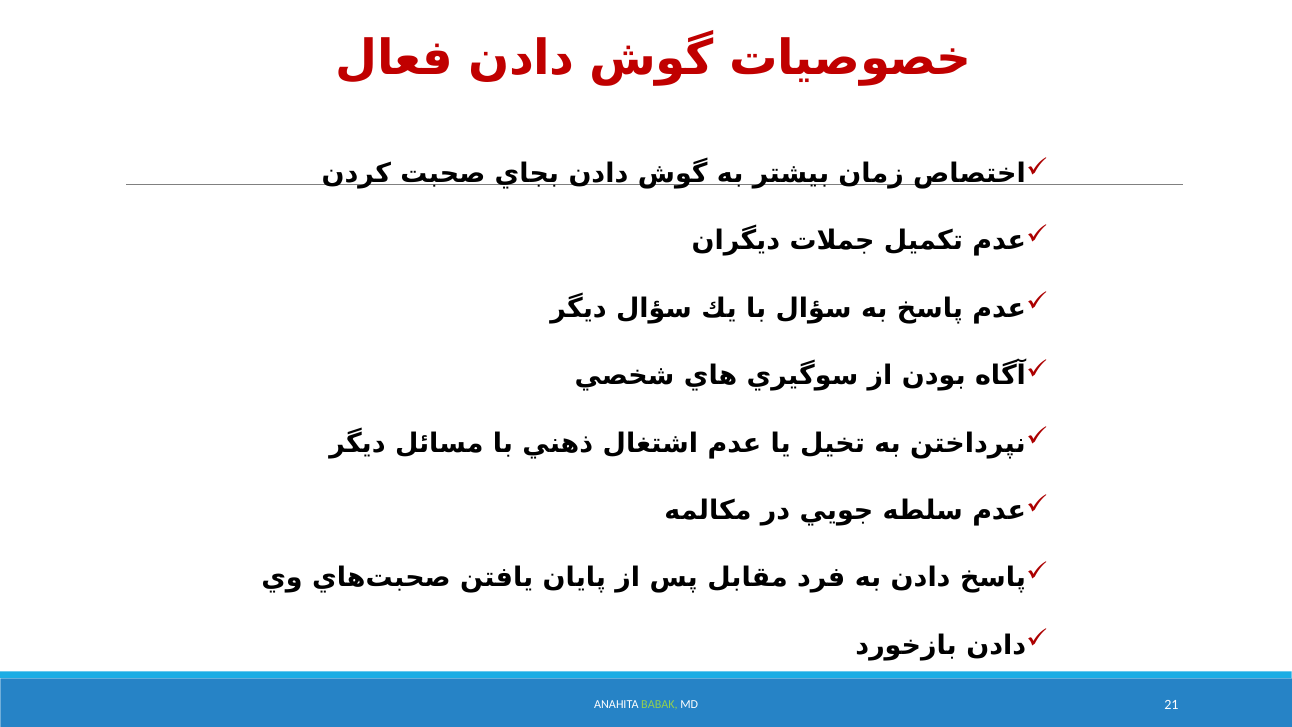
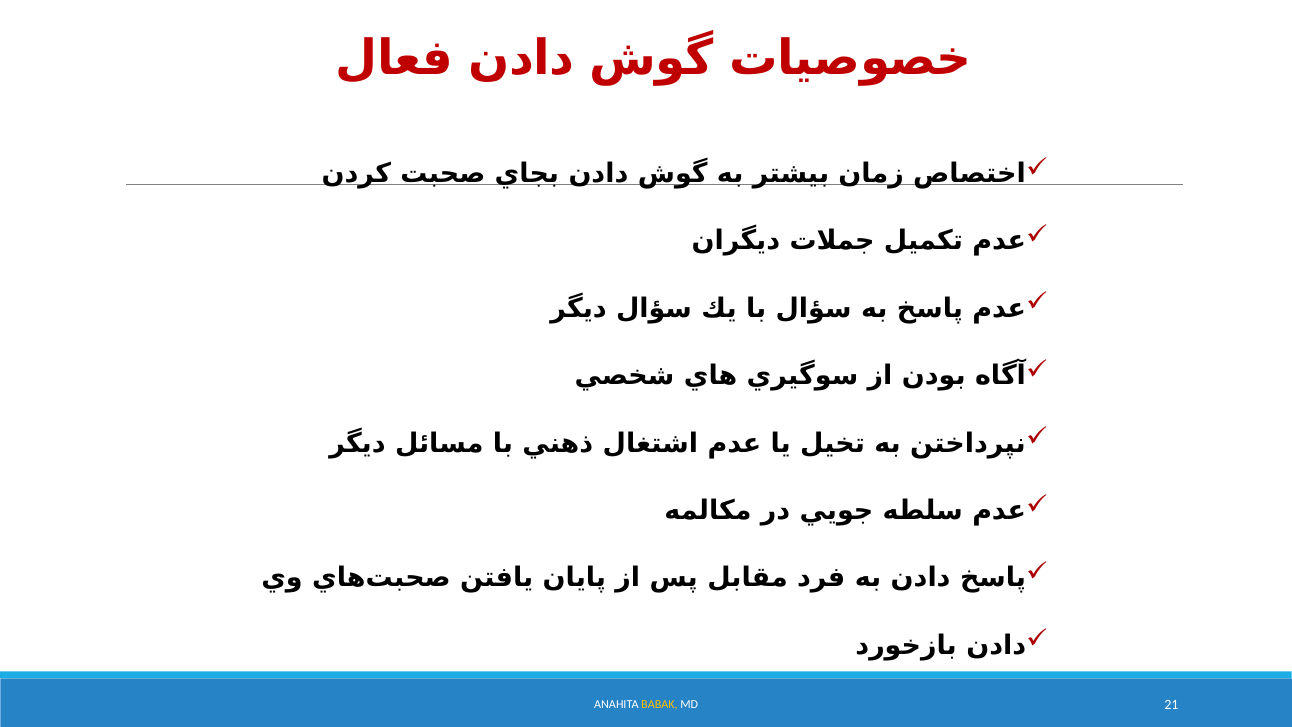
BABAK colour: light green -> yellow
